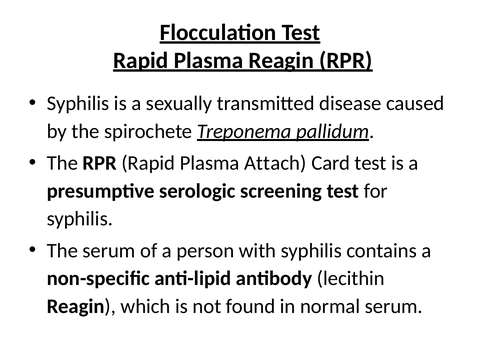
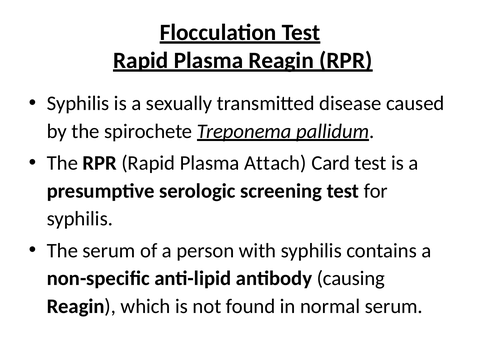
lecithin: lecithin -> causing
